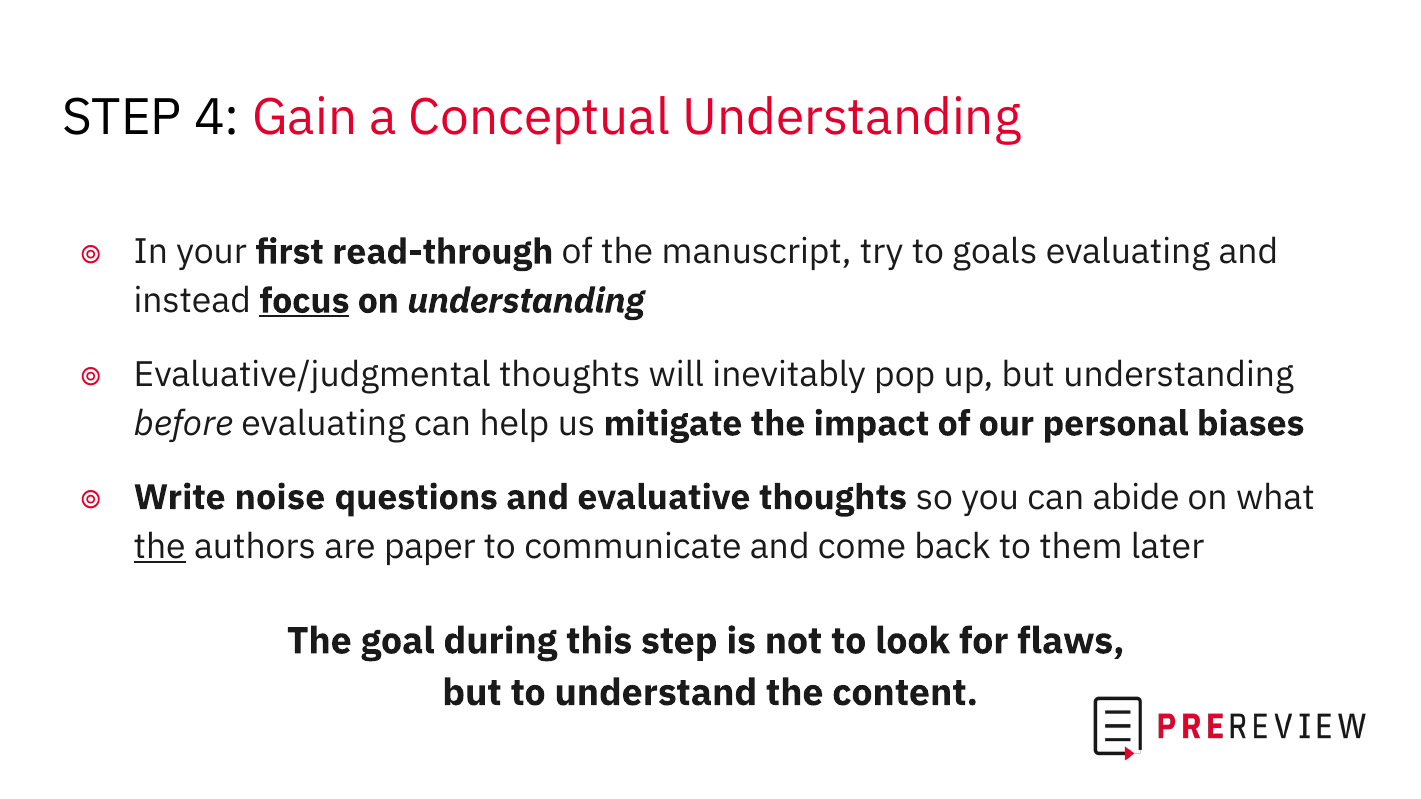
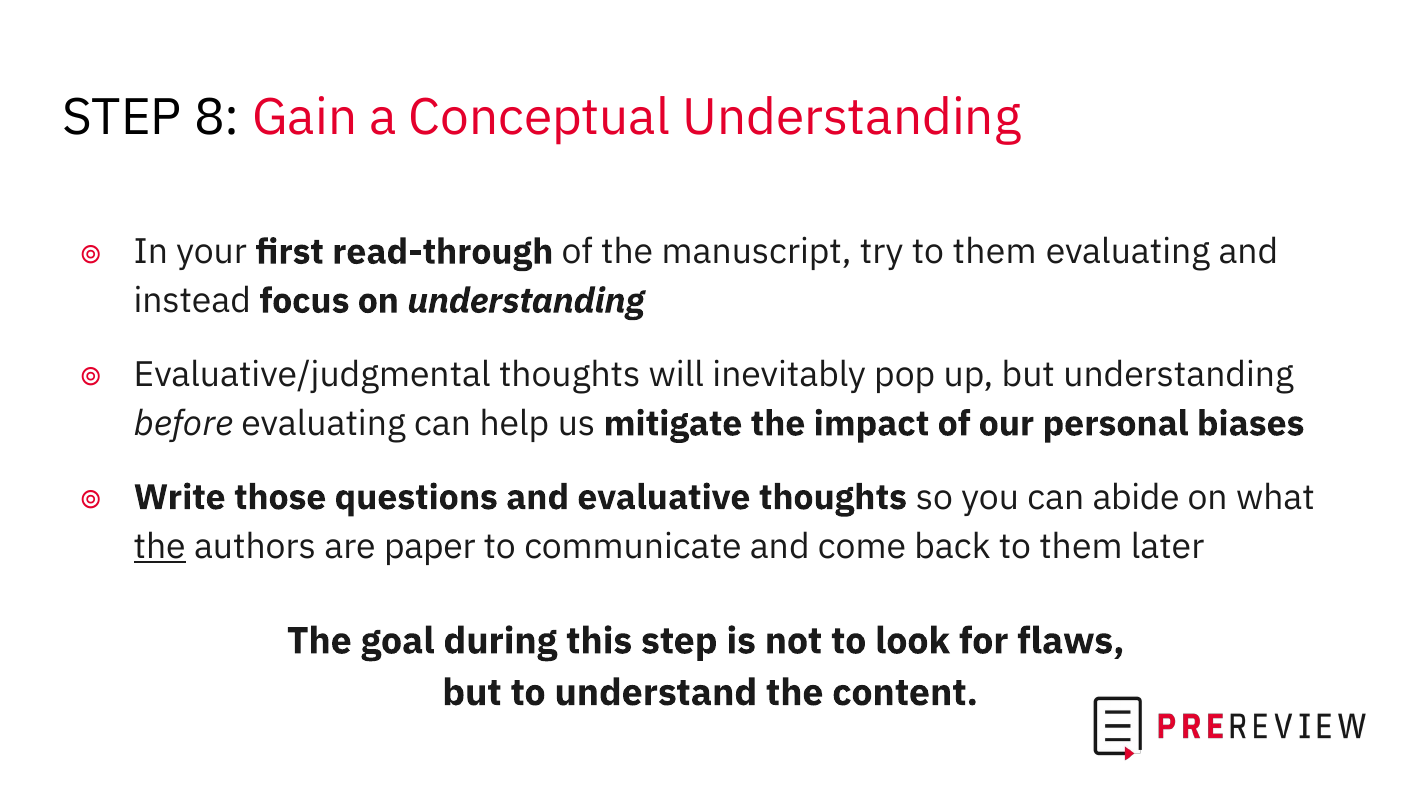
4: 4 -> 8
try to goals: goals -> them
focus underline: present -> none
noise: noise -> those
